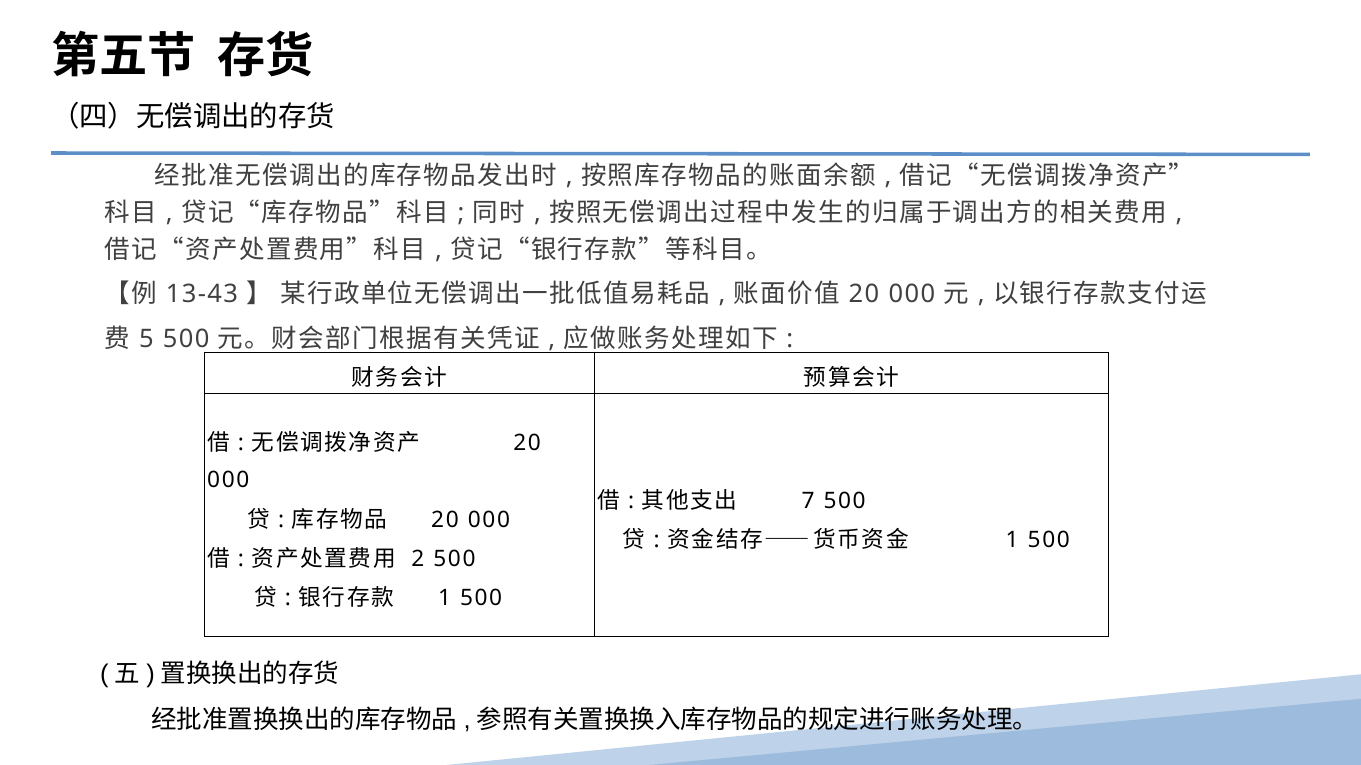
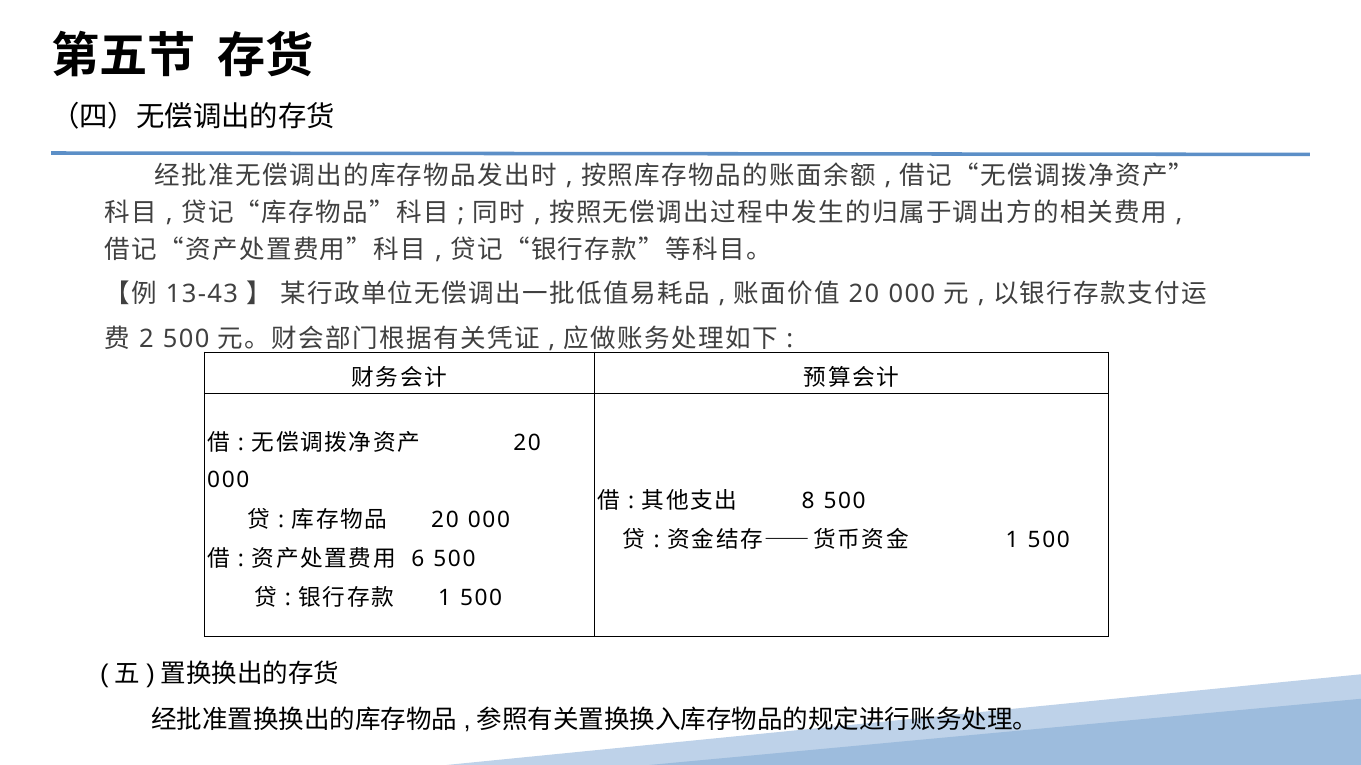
5: 5 -> 2
7: 7 -> 8
2: 2 -> 6
